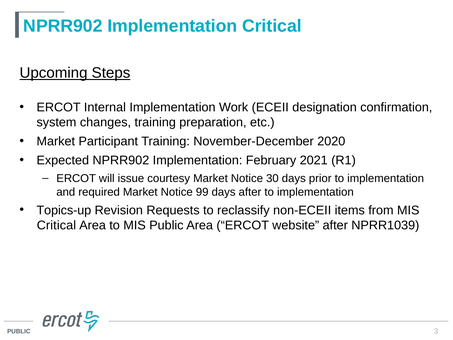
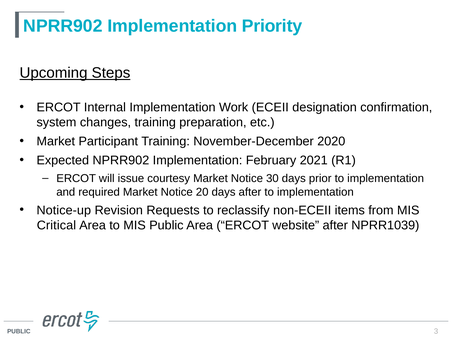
Implementation Critical: Critical -> Priority
99: 99 -> 20
Topics-up: Topics-up -> Notice-up
